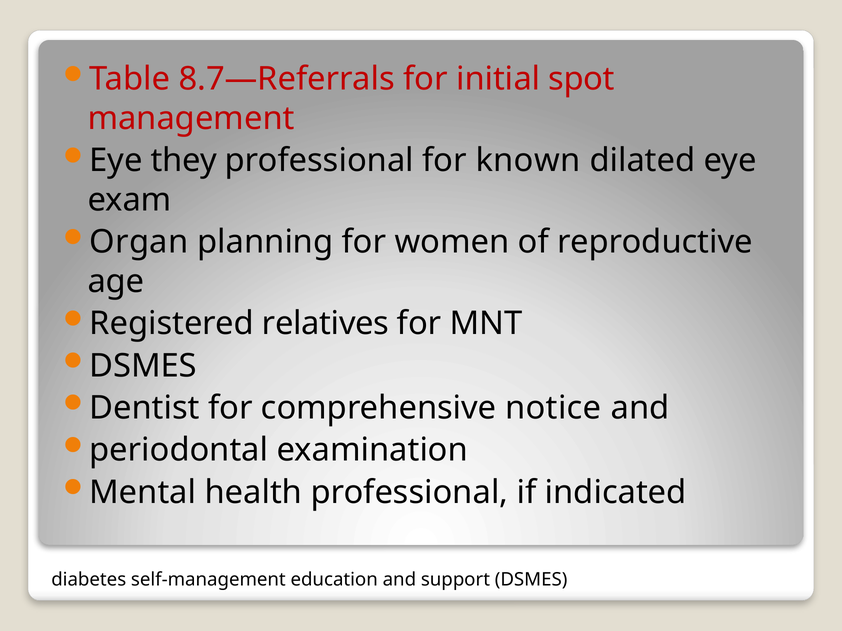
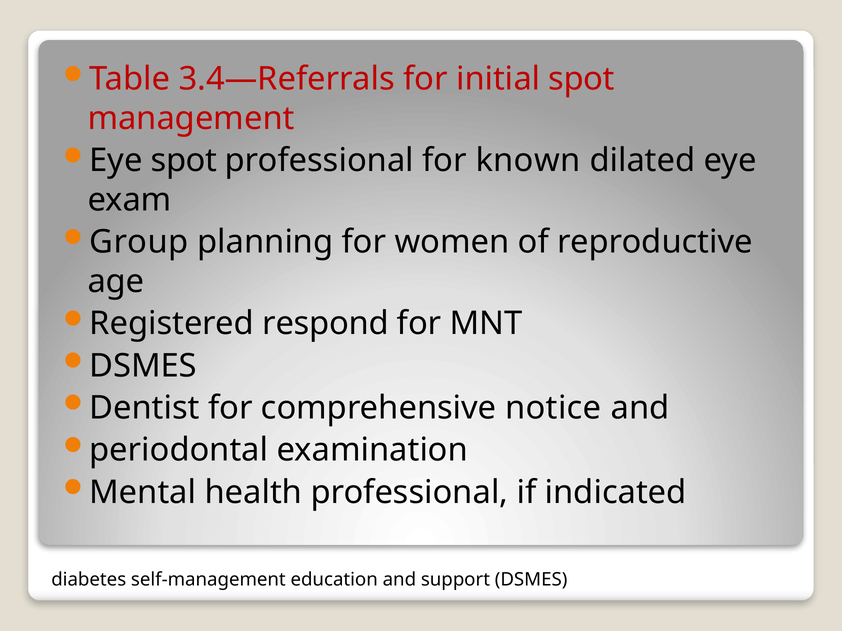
8.7—Referrals: 8.7—Referrals -> 3.4—Referrals
Eye they: they -> spot
Organ: Organ -> Group
relatives: relatives -> respond
